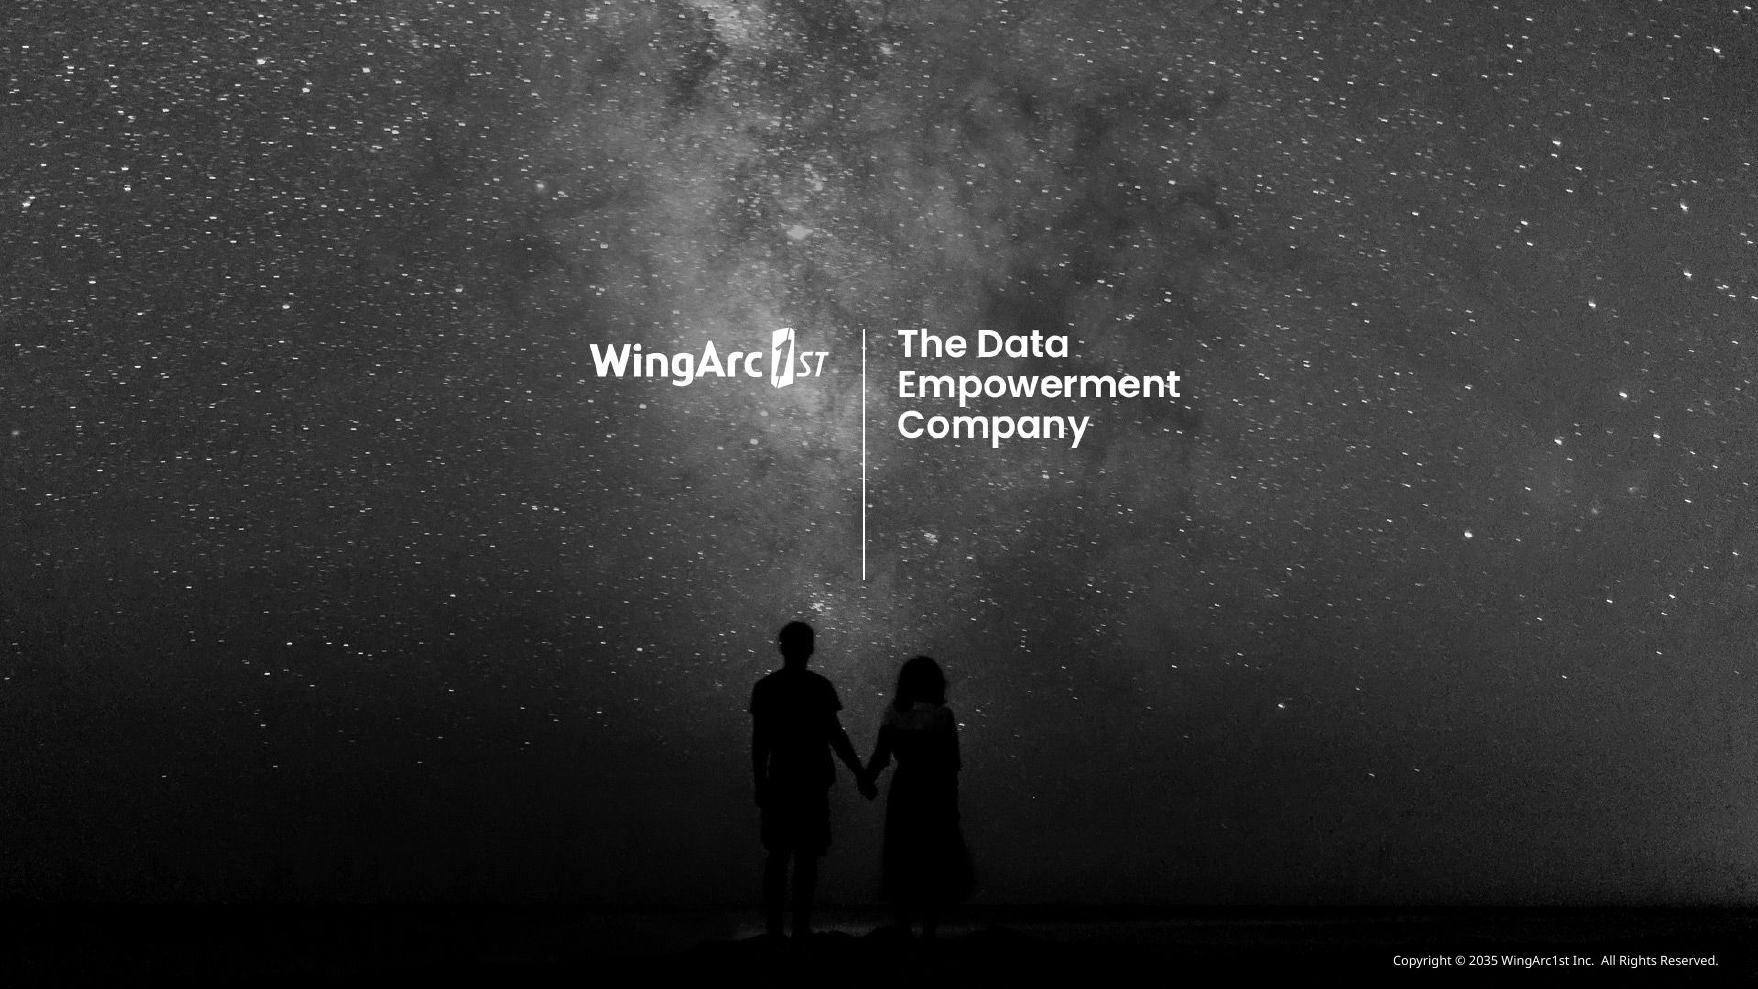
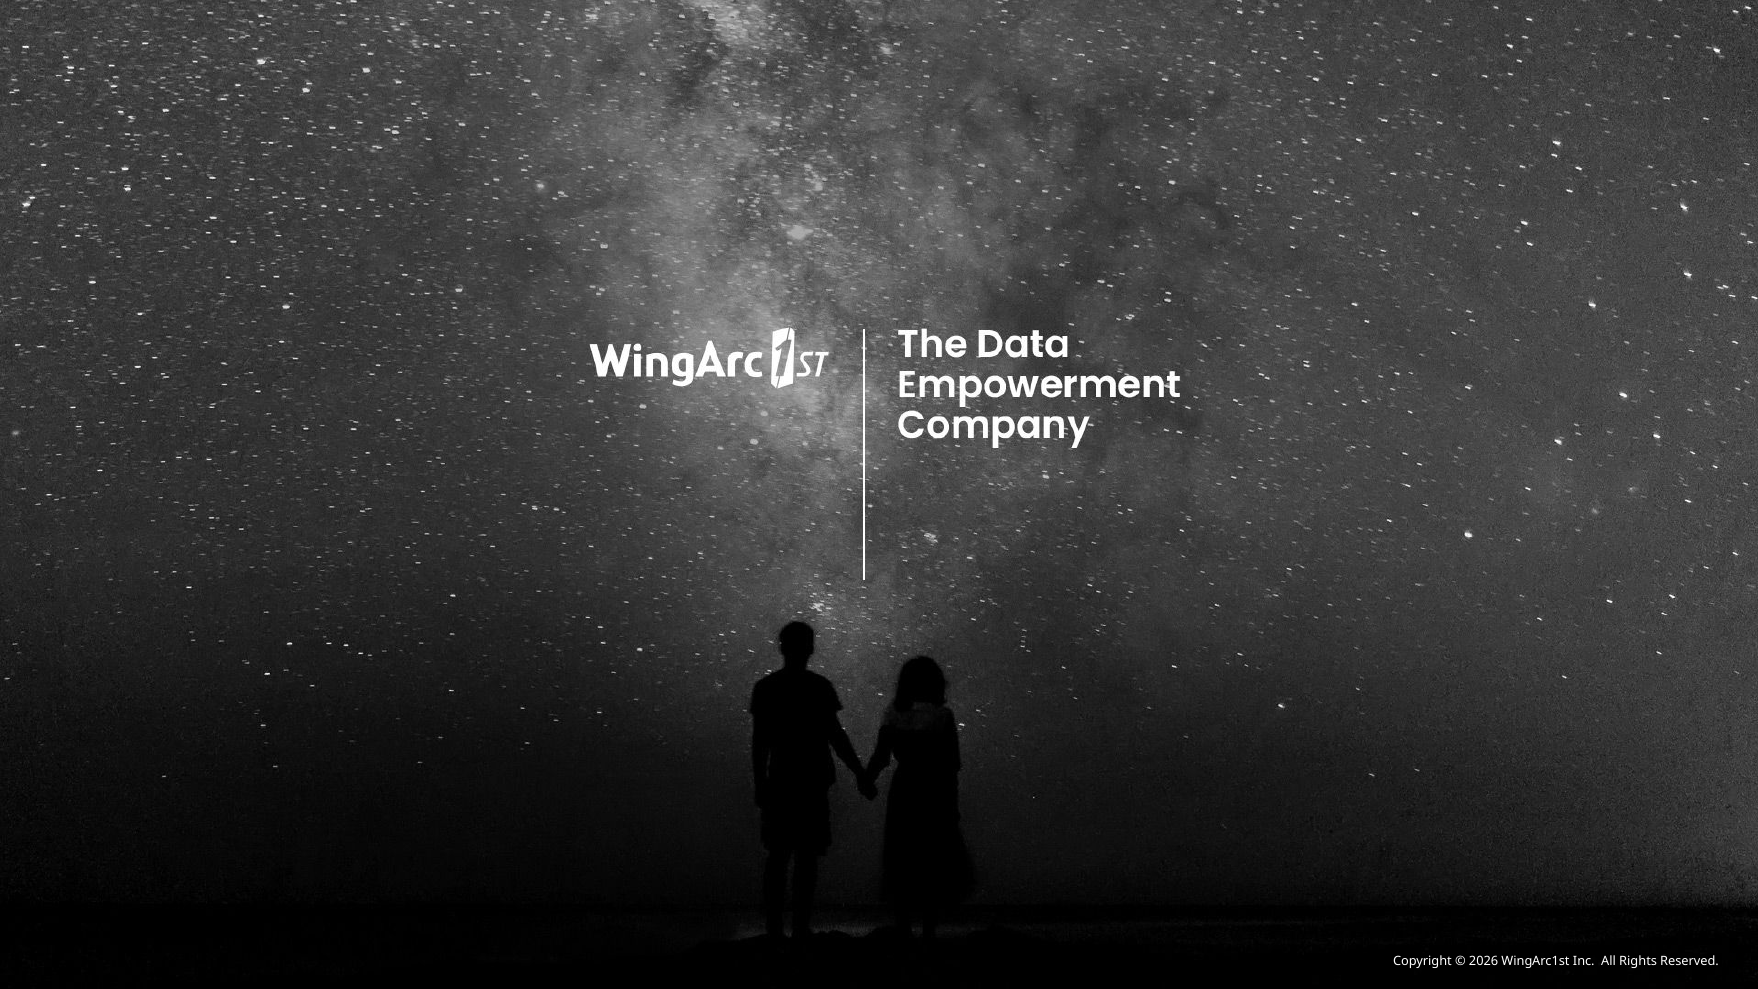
2035: 2035 -> 2026
